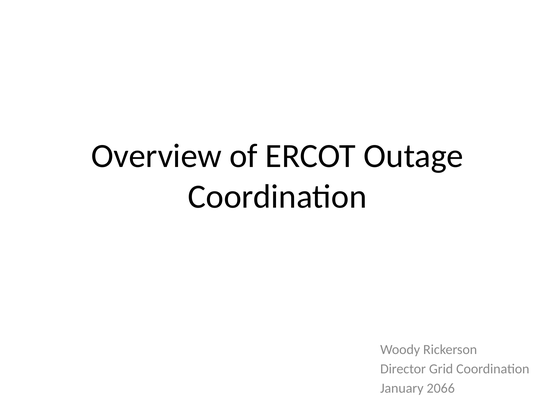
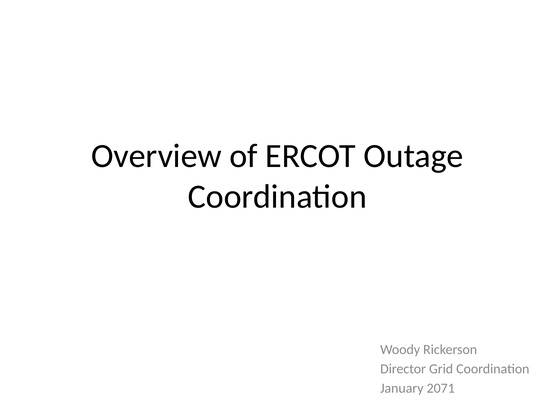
2066: 2066 -> 2071
